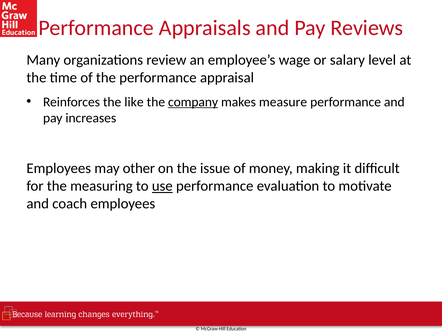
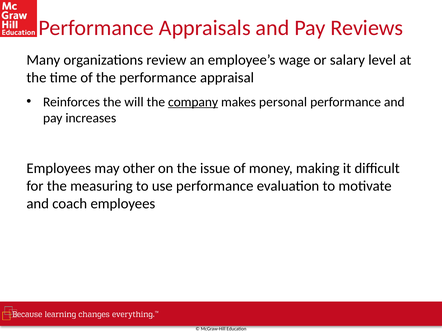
like: like -> will
measure: measure -> personal
use underline: present -> none
